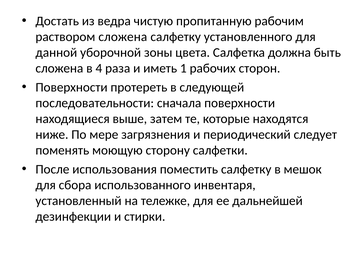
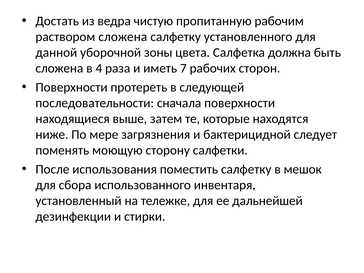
1: 1 -> 7
периодический: периодический -> бактерицидной
